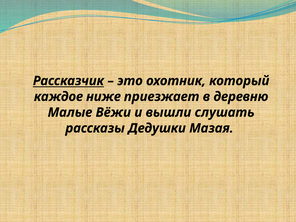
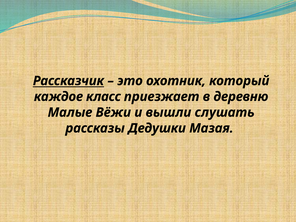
ниже: ниже -> класс
